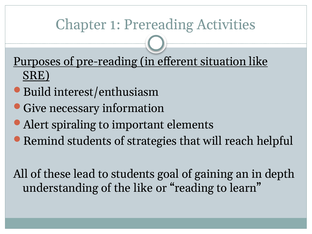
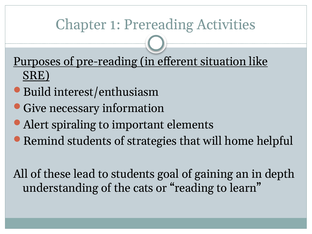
reach: reach -> home
the like: like -> cats
